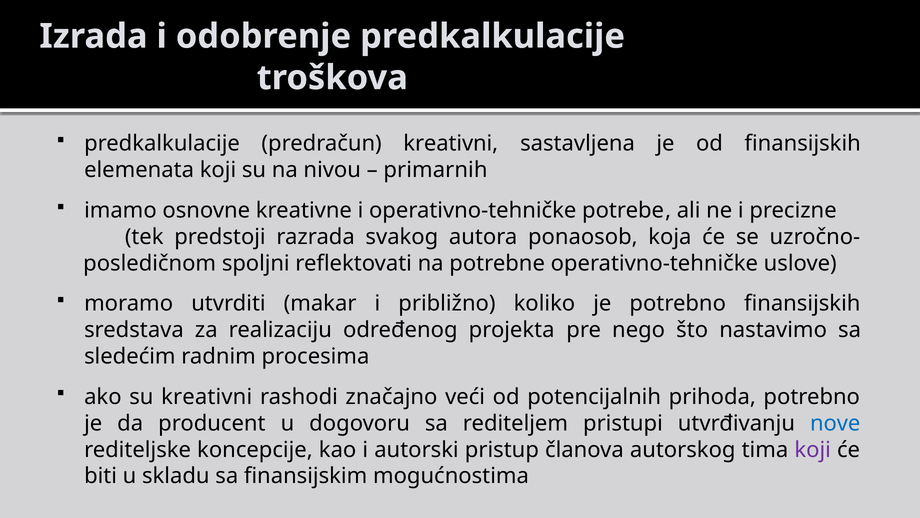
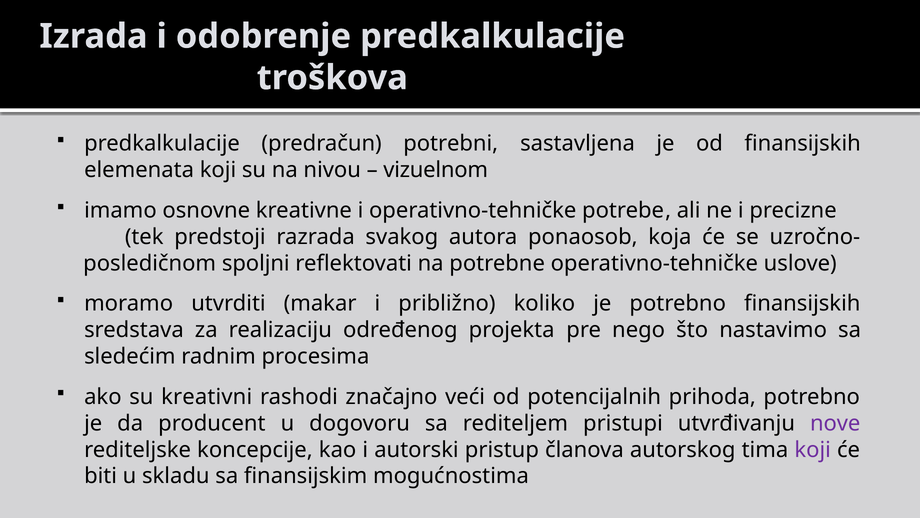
predračun kreativni: kreativni -> potrebni
primarnih: primarnih -> vizuelnom
nove colour: blue -> purple
